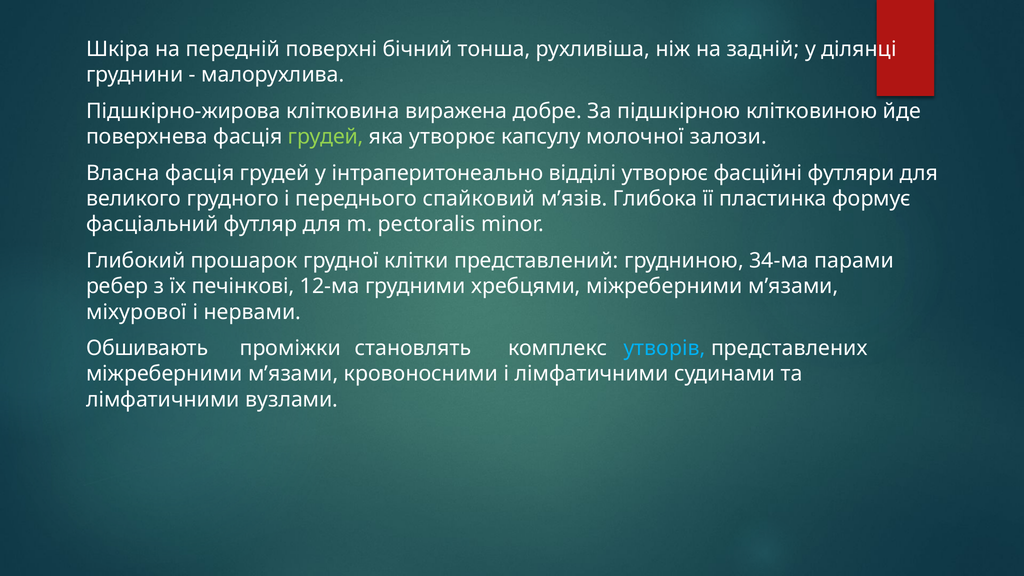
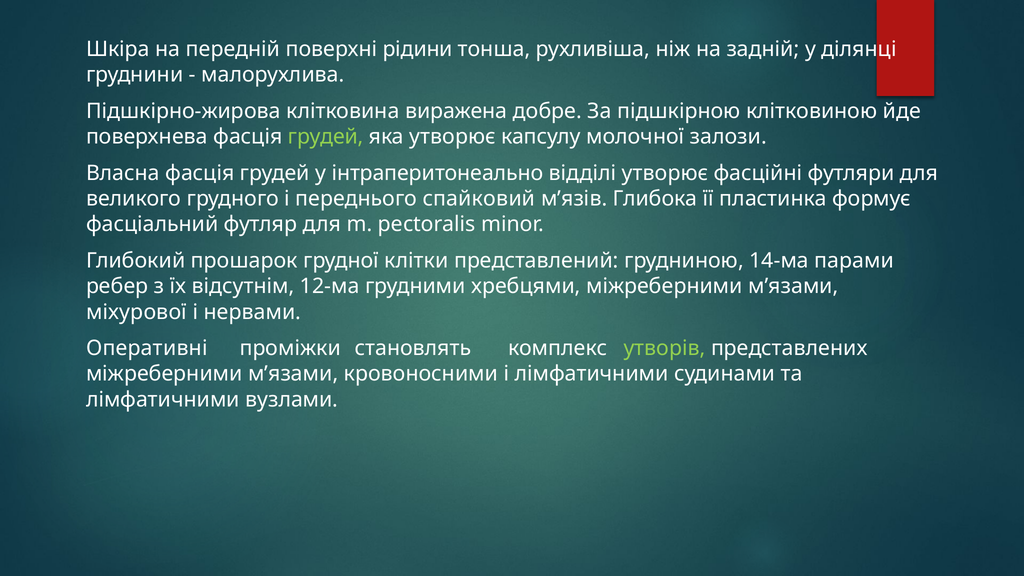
бічний: бічний -> рідини
34-ма: 34-ма -> 14-ма
печінкові: печінкові -> відсутнім
Обшивають: Обшивають -> Оперативні
утворів colour: light blue -> light green
